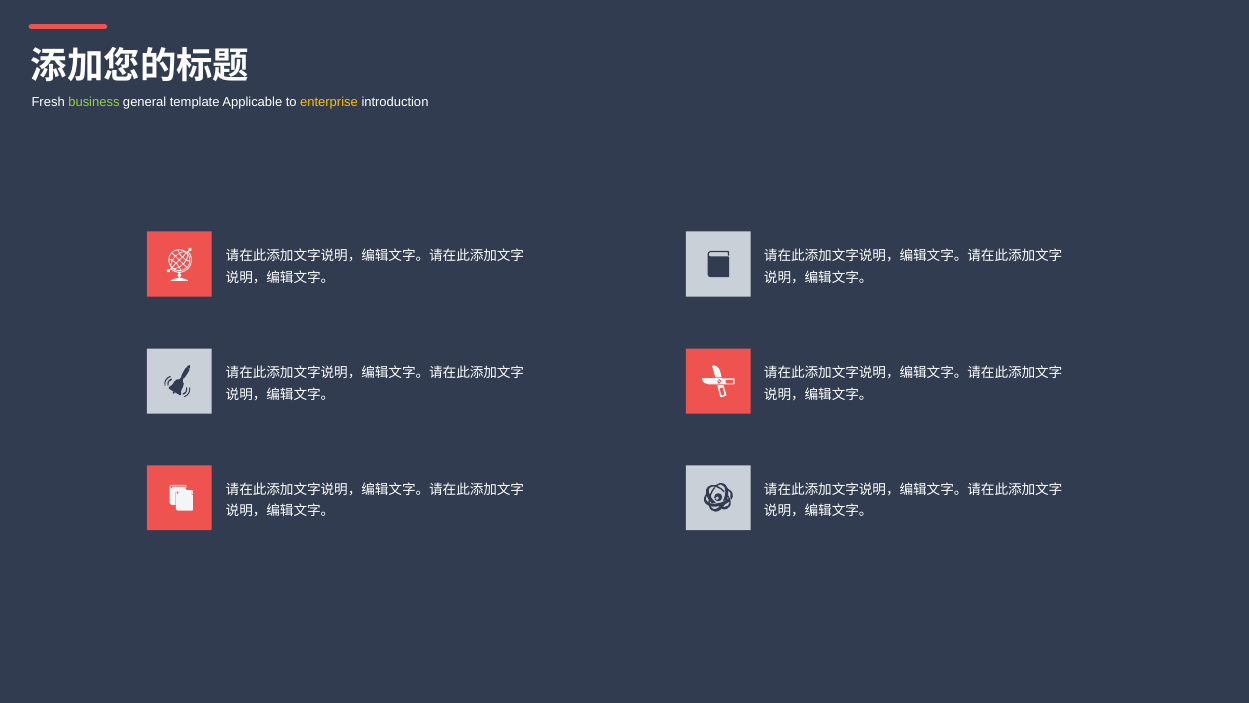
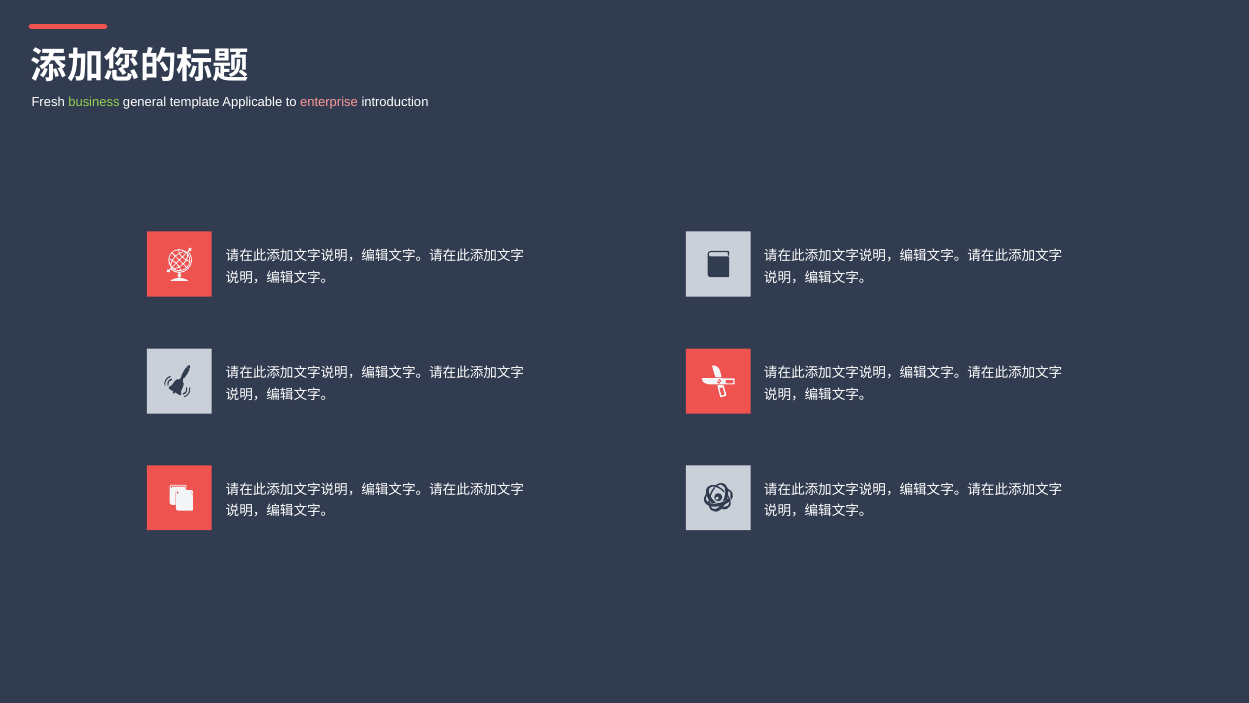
enterprise colour: yellow -> pink
